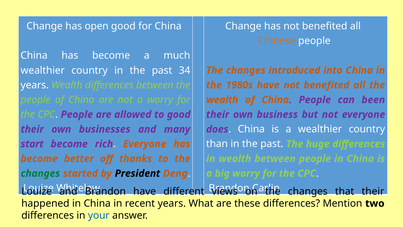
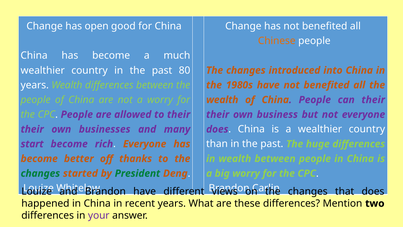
34: 34 -> 80
can been: been -> their
to good: good -> their
President colour: black -> green
that their: their -> does
your colour: blue -> purple
